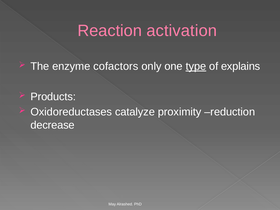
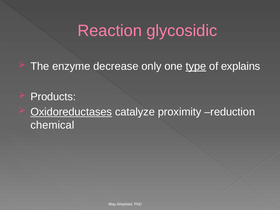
activation: activation -> glycosidic
cofactors: cofactors -> decrease
Oxidoreductases underline: none -> present
decrease: decrease -> chemical
